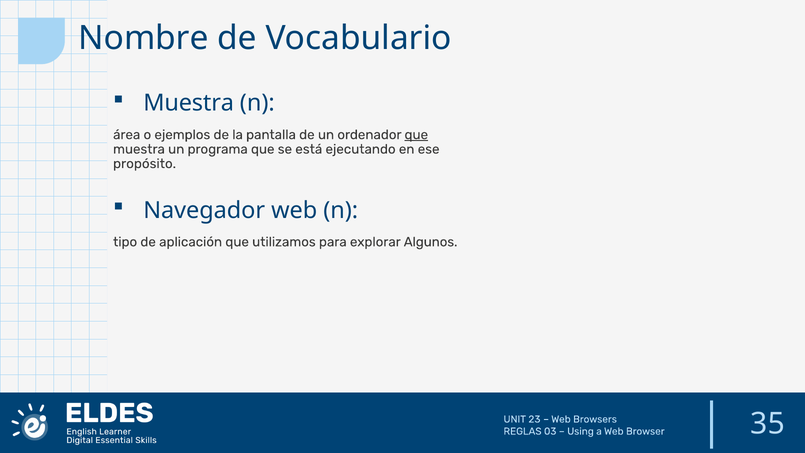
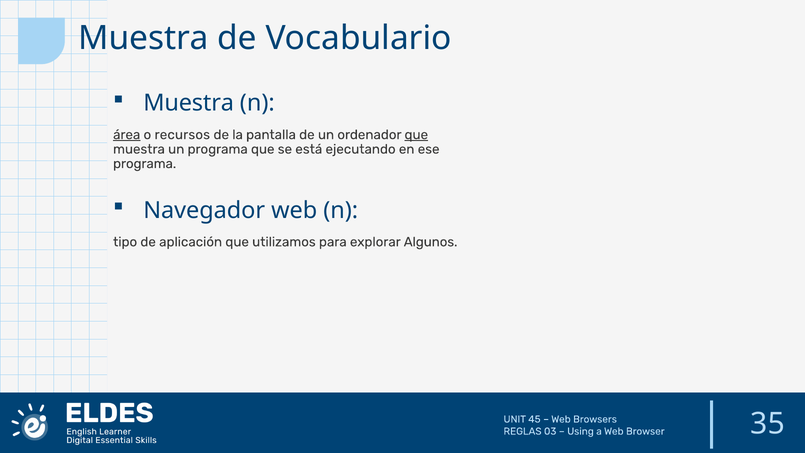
Nombre at (143, 38): Nombre -> Muestra
área underline: none -> present
ejemplos: ejemplos -> recursos
propósito at (145, 164): propósito -> programa
23: 23 -> 45
